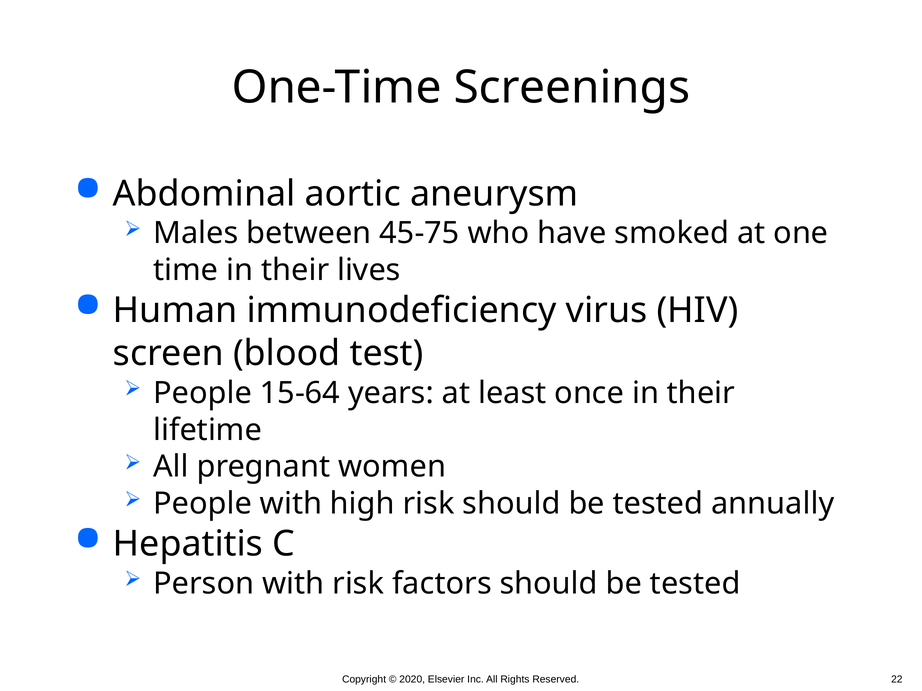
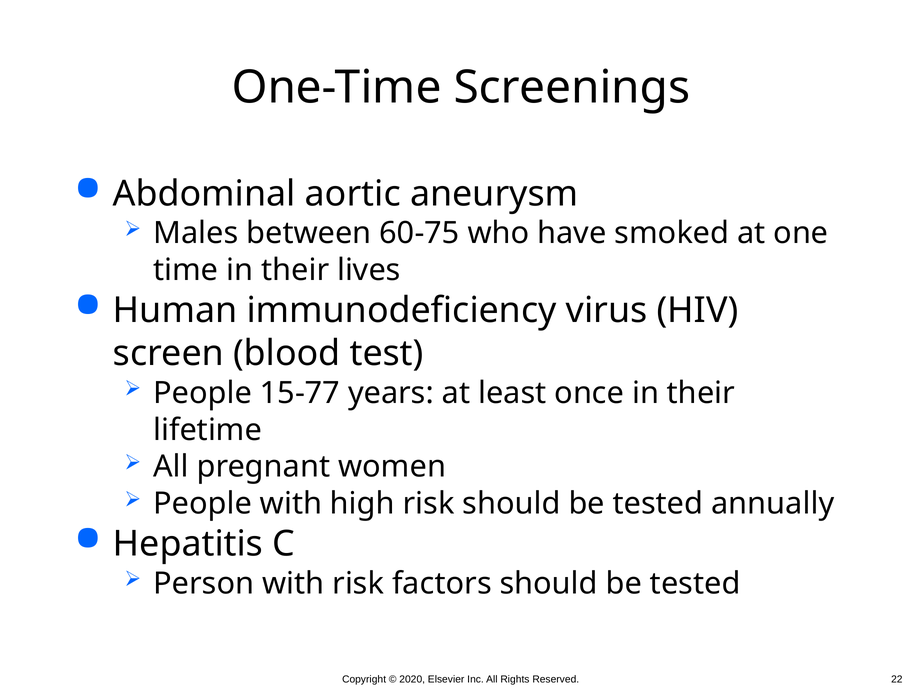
45-75: 45-75 -> 60-75
15-64: 15-64 -> 15-77
